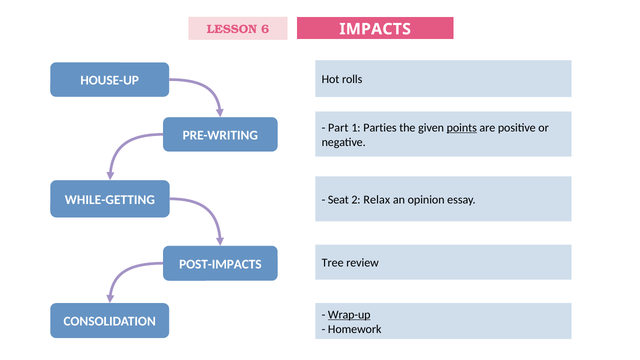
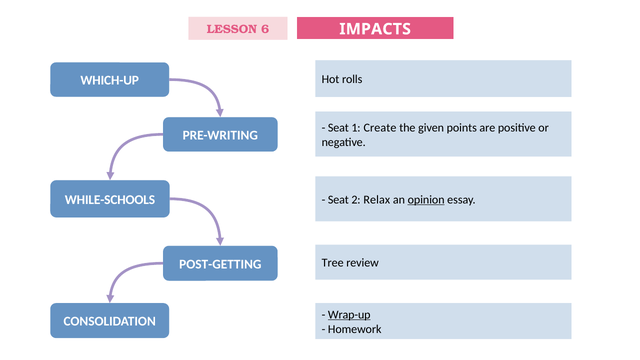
HOUSE-UP: HOUSE-UP -> WHICH-UP
Part at (338, 128): Part -> Seat
Parties: Parties -> Create
points underline: present -> none
WHILE-GETTING: WHILE-GETTING -> WHILE-SCHOOLS
opinion underline: none -> present
POST-IMPACTS: POST-IMPACTS -> POST-GETTING
